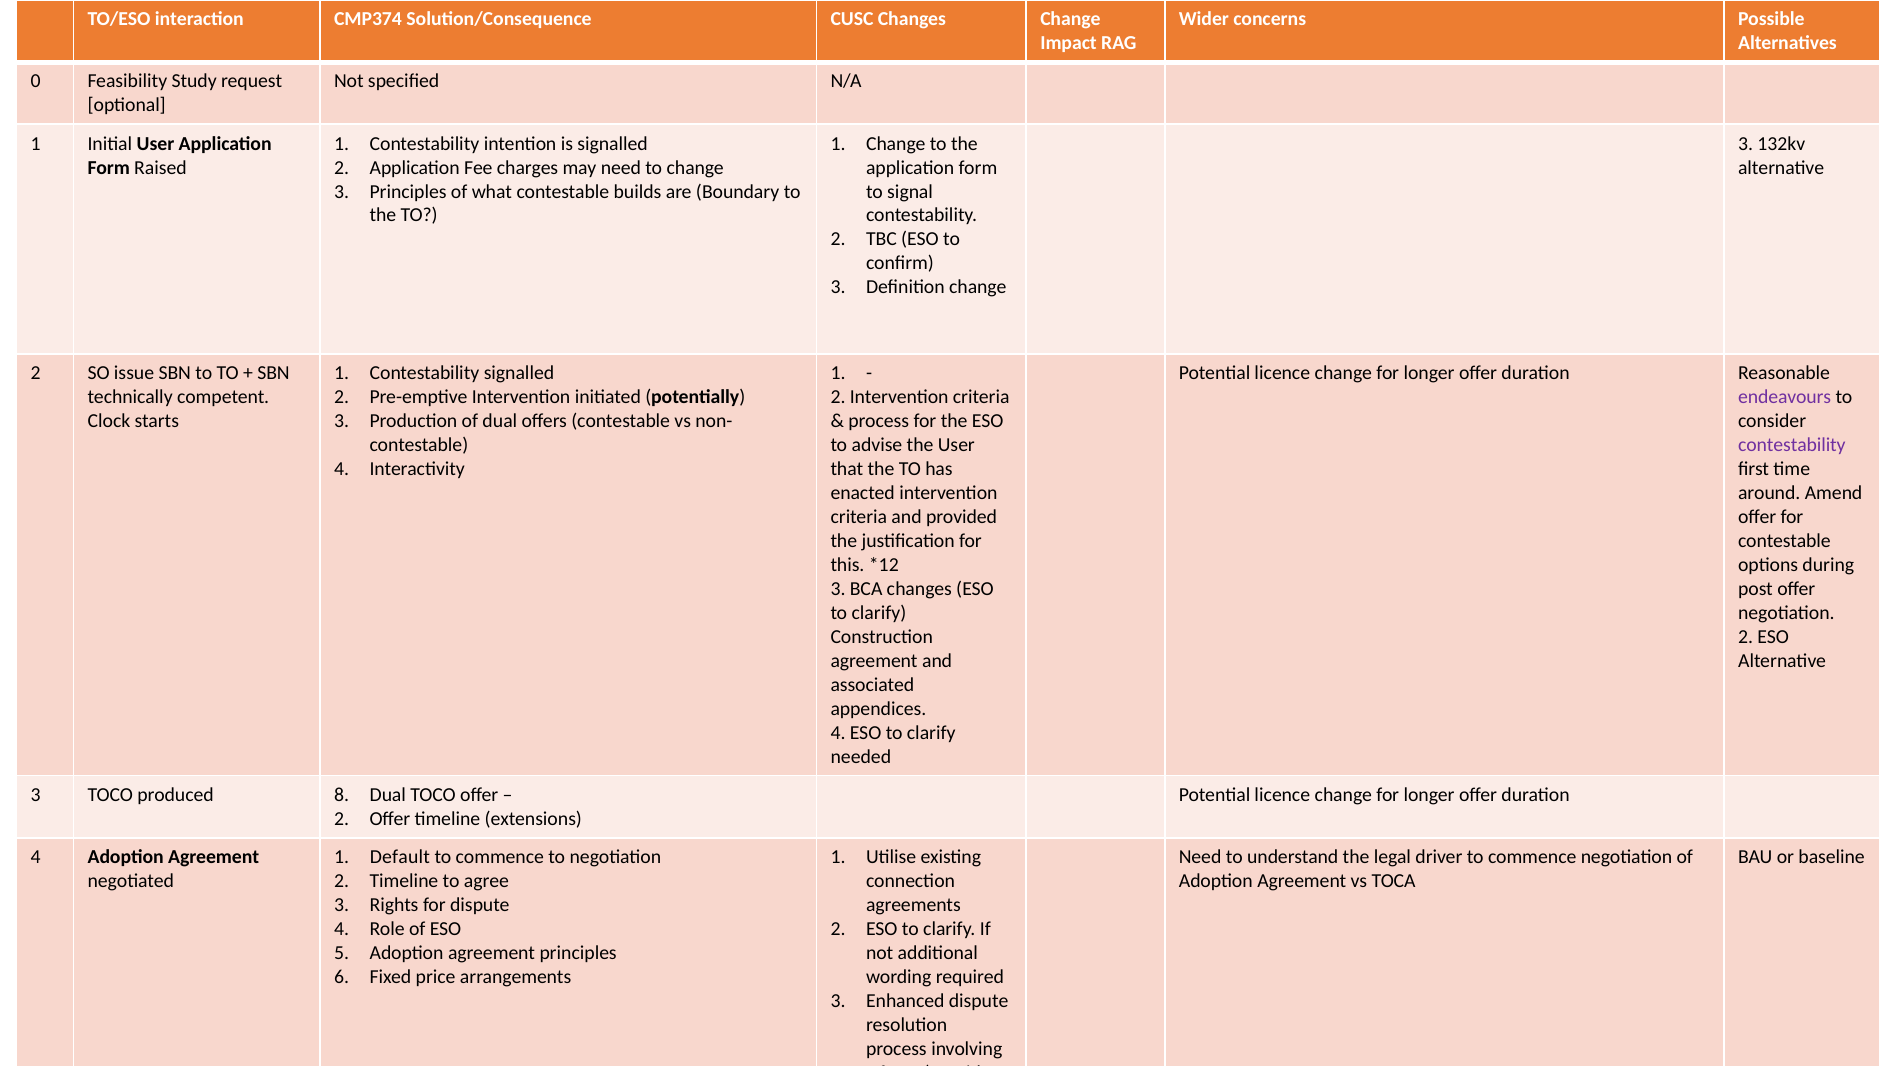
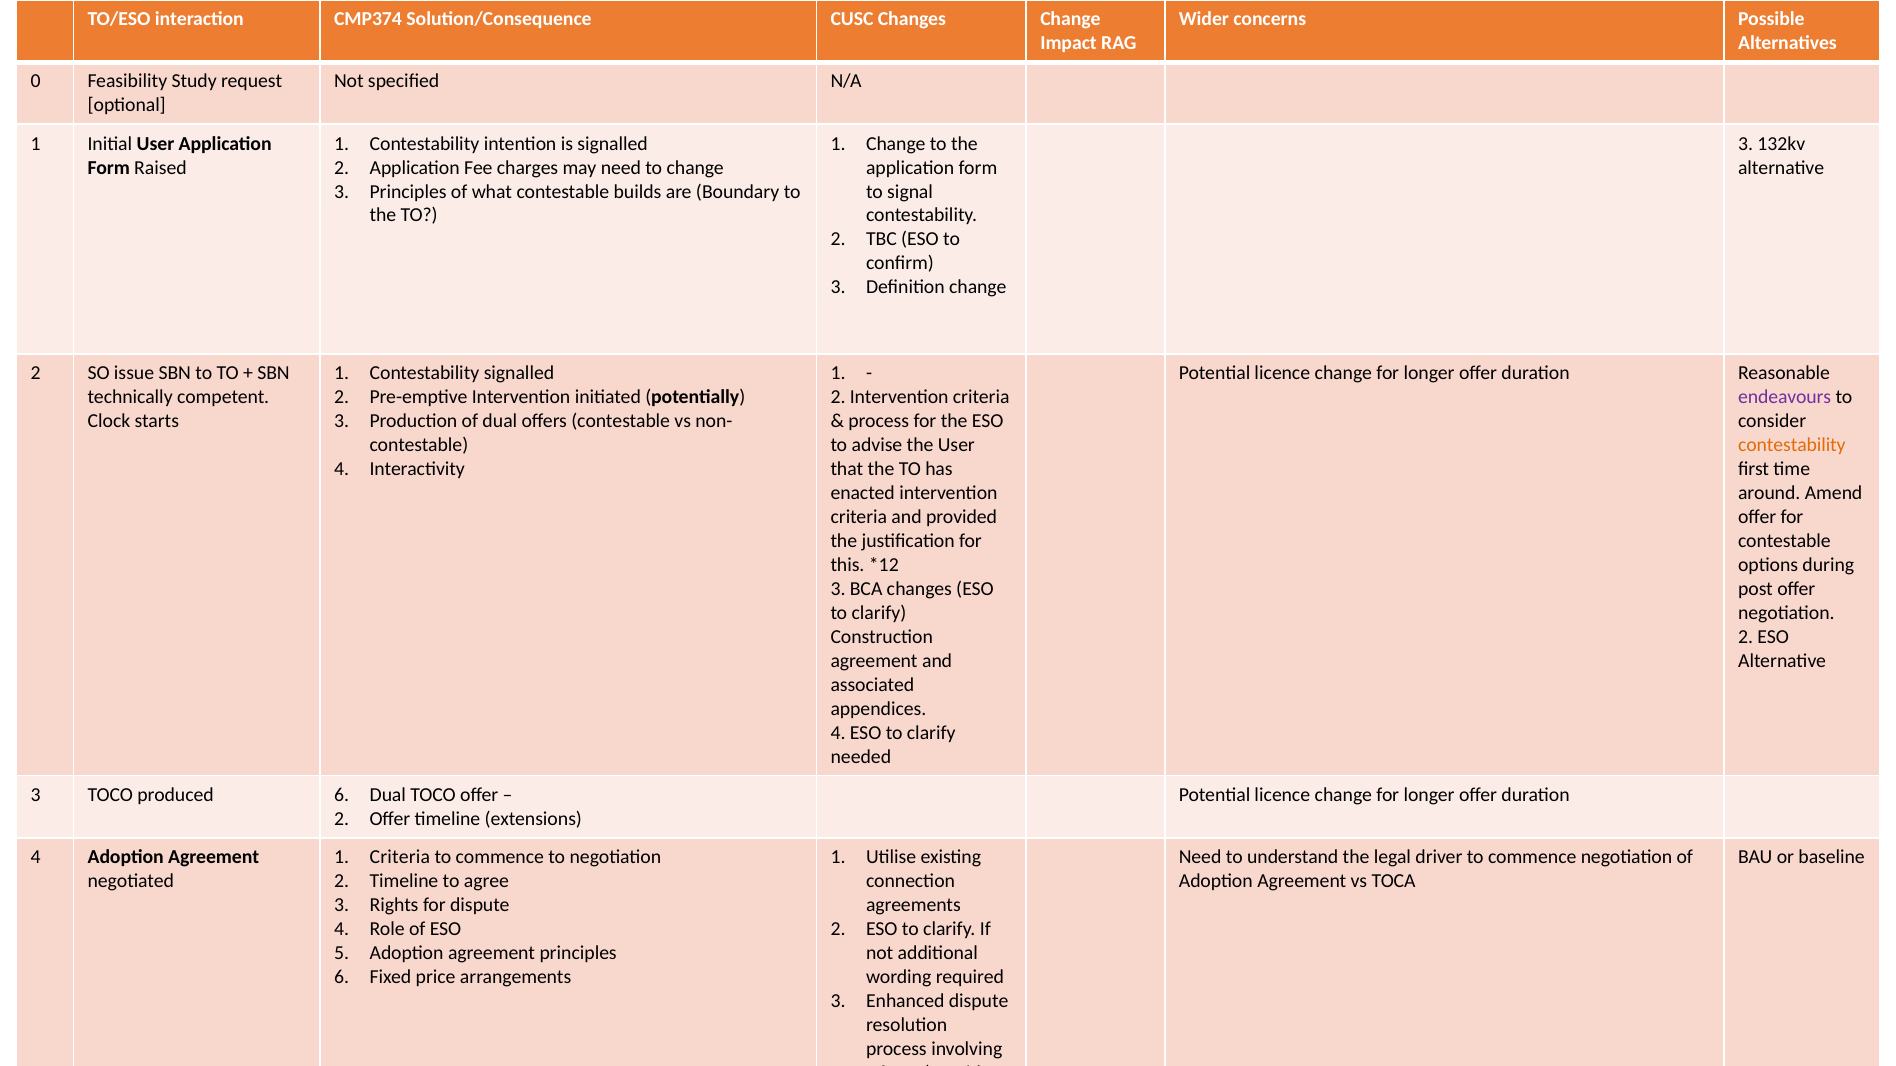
contestability at (1792, 445) colour: purple -> orange
produced 8: 8 -> 6
1 Default: Default -> Criteria
